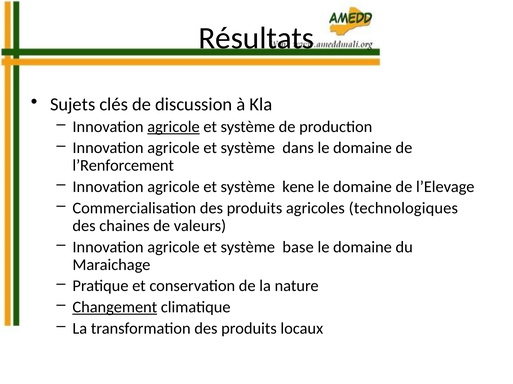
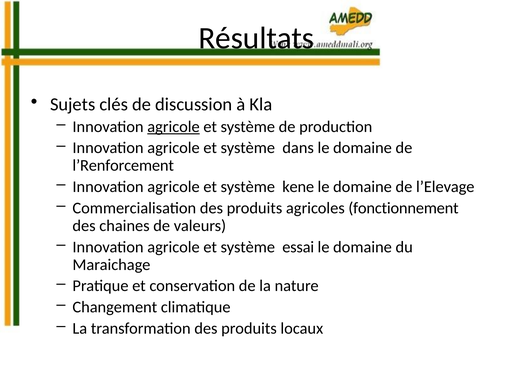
technologiques: technologiques -> fonctionnement
base: base -> essai
Changement underline: present -> none
